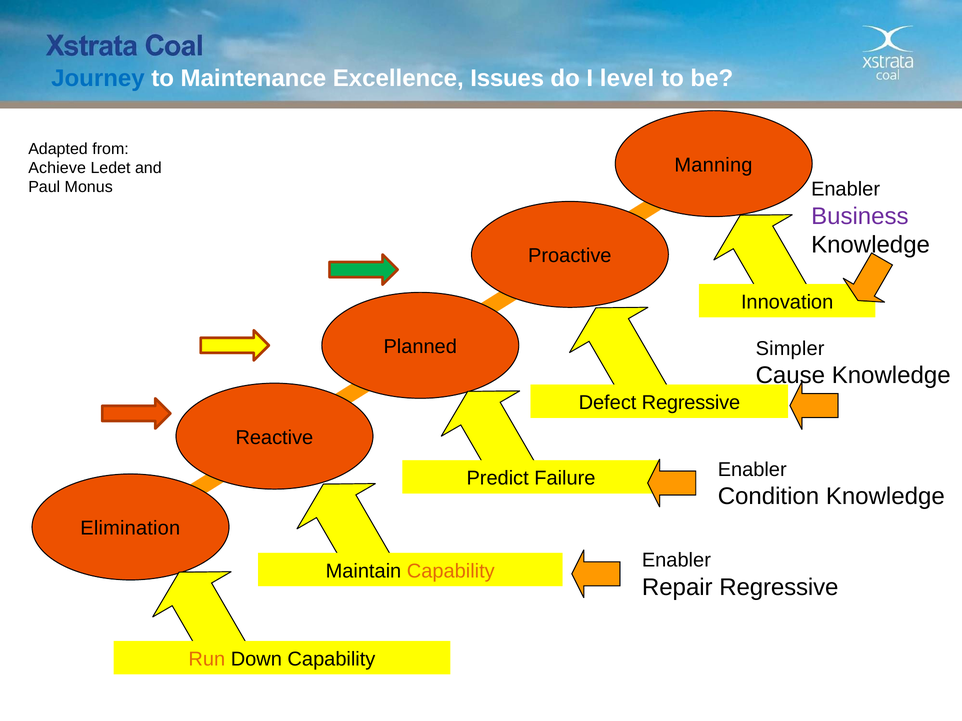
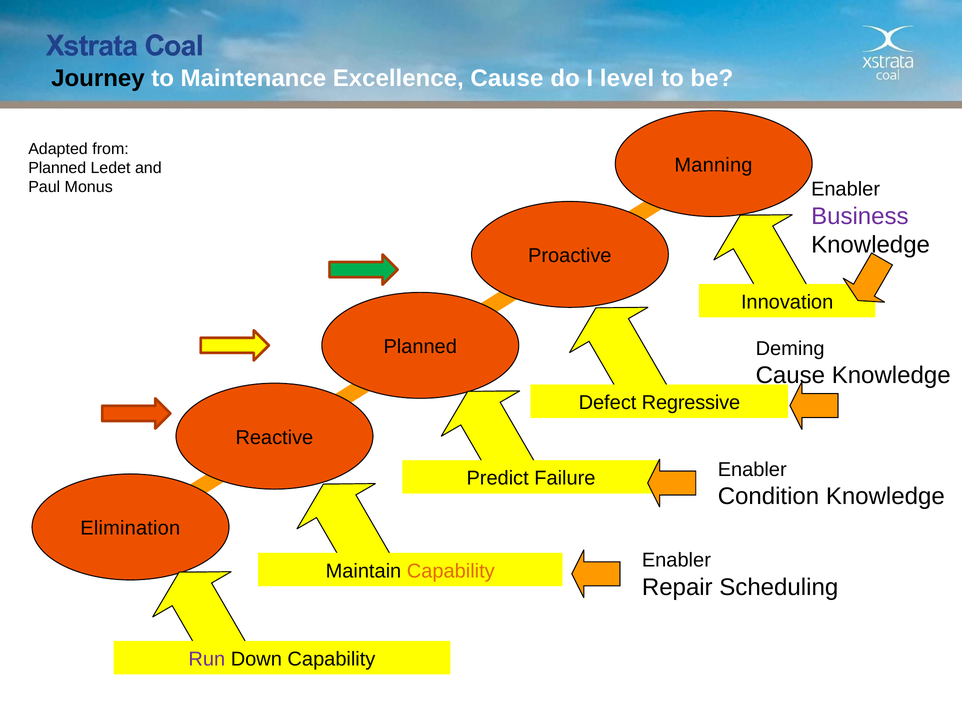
Journey colour: blue -> black
Excellence Issues: Issues -> Cause
Achieve at (57, 168): Achieve -> Planned
Simpler: Simpler -> Deming
Repair Regressive: Regressive -> Scheduling
Run colour: orange -> purple
